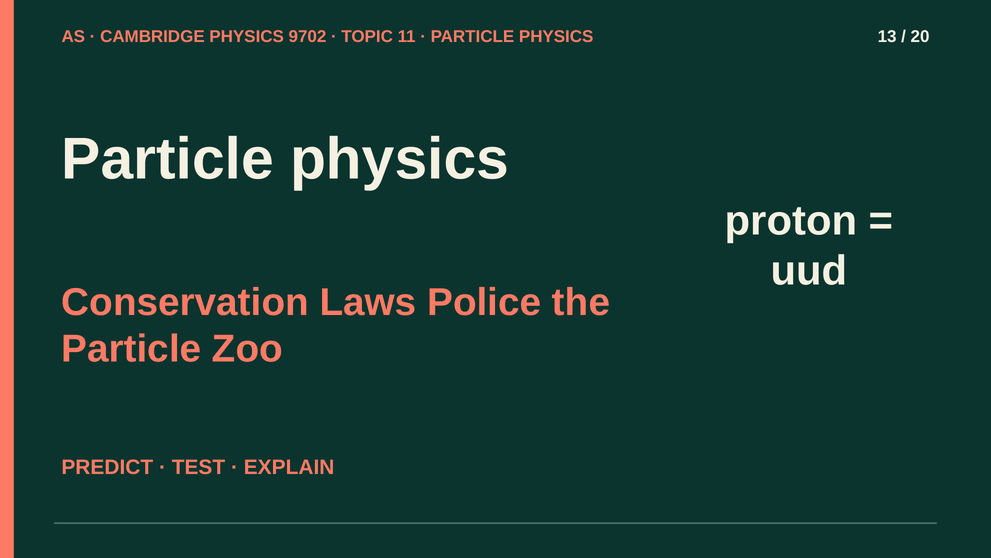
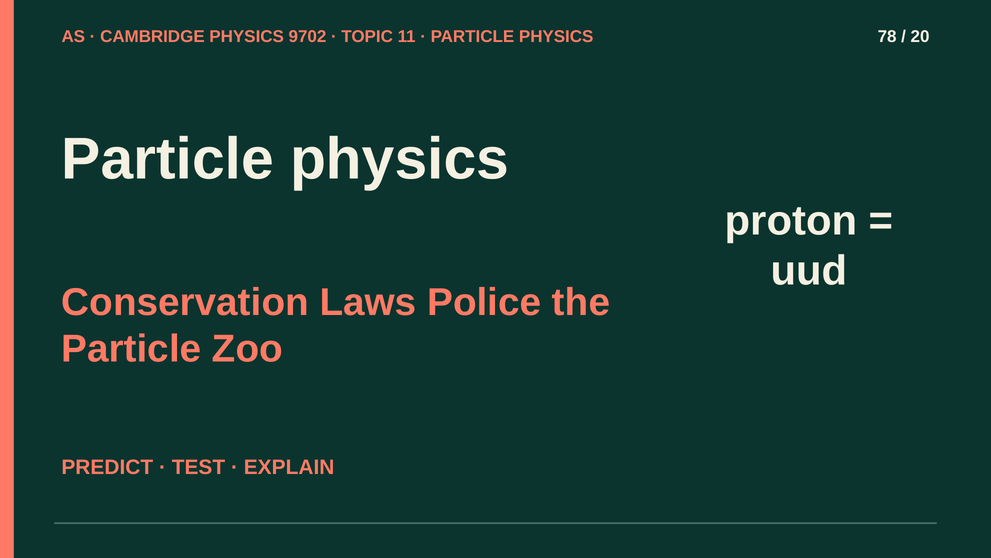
13: 13 -> 78
